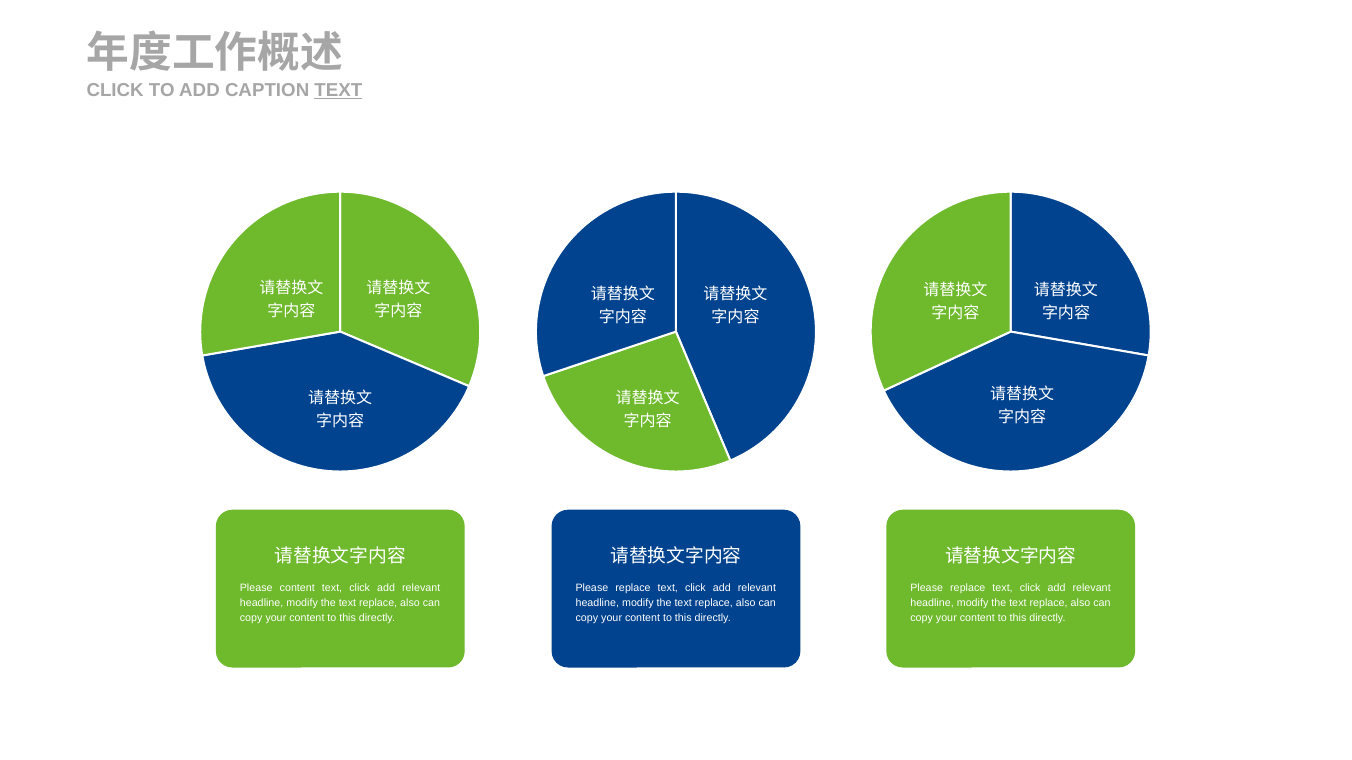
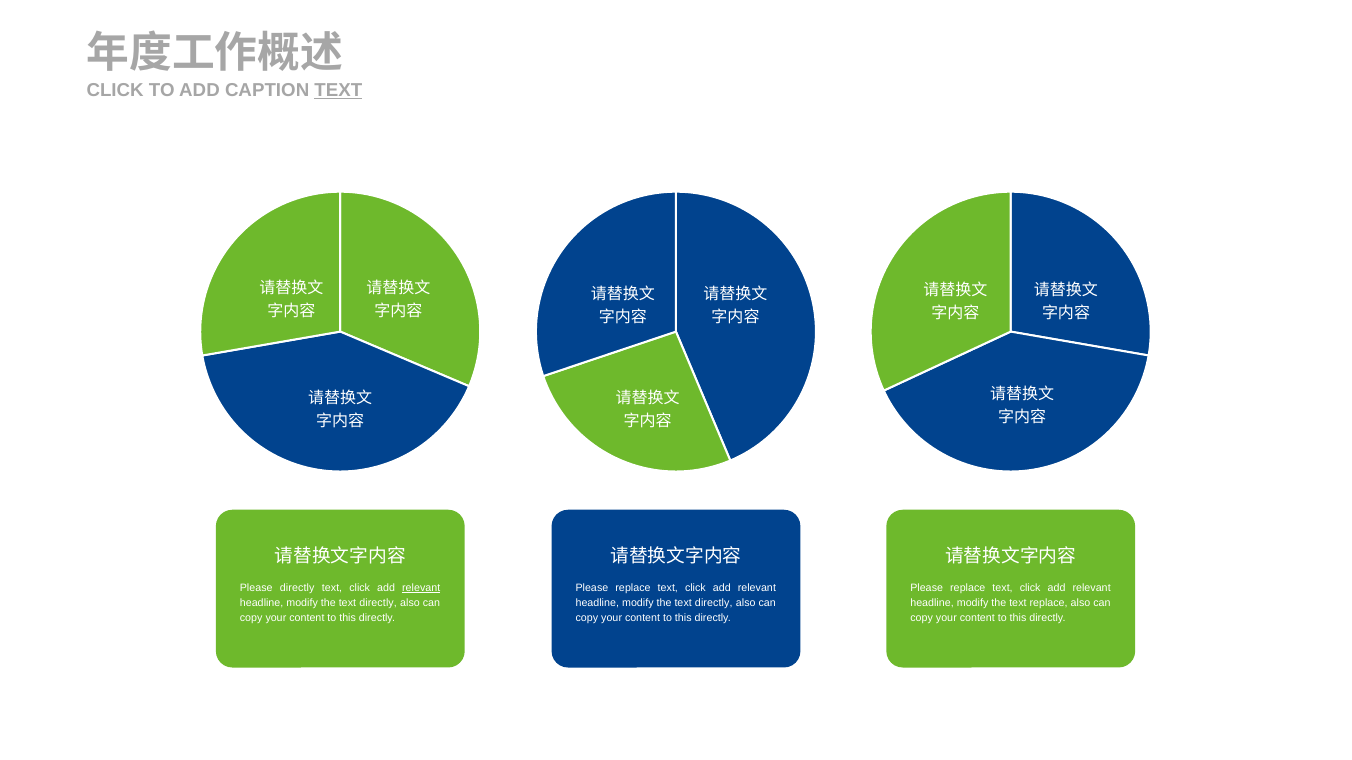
Please content: content -> directly
relevant at (421, 588) underline: none -> present
replace at (378, 603): replace -> directly
replace at (714, 603): replace -> directly
